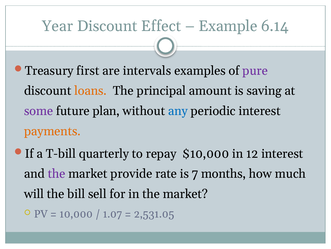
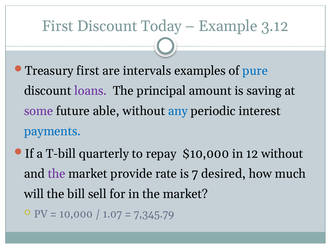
Year at (58, 26): Year -> First
Effect: Effect -> Today
6.14: 6.14 -> 3.12
pure colour: purple -> blue
loans colour: orange -> purple
plan: plan -> able
payments colour: orange -> blue
12 interest: interest -> without
months: months -> desired
2,531.05: 2,531.05 -> 7,345.79
